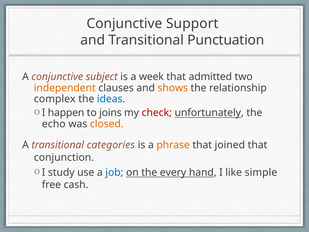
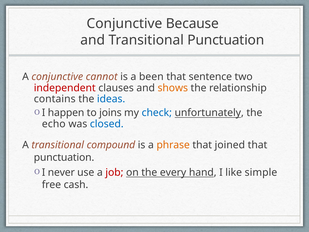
Support: Support -> Because
subject: subject -> cannot
week: week -> been
admitted: admitted -> sentence
independent colour: orange -> red
complex: complex -> contains
check colour: red -> blue
closed colour: orange -> blue
categories: categories -> compound
conjunction at (64, 157): conjunction -> punctuation
study: study -> never
job colour: blue -> red
